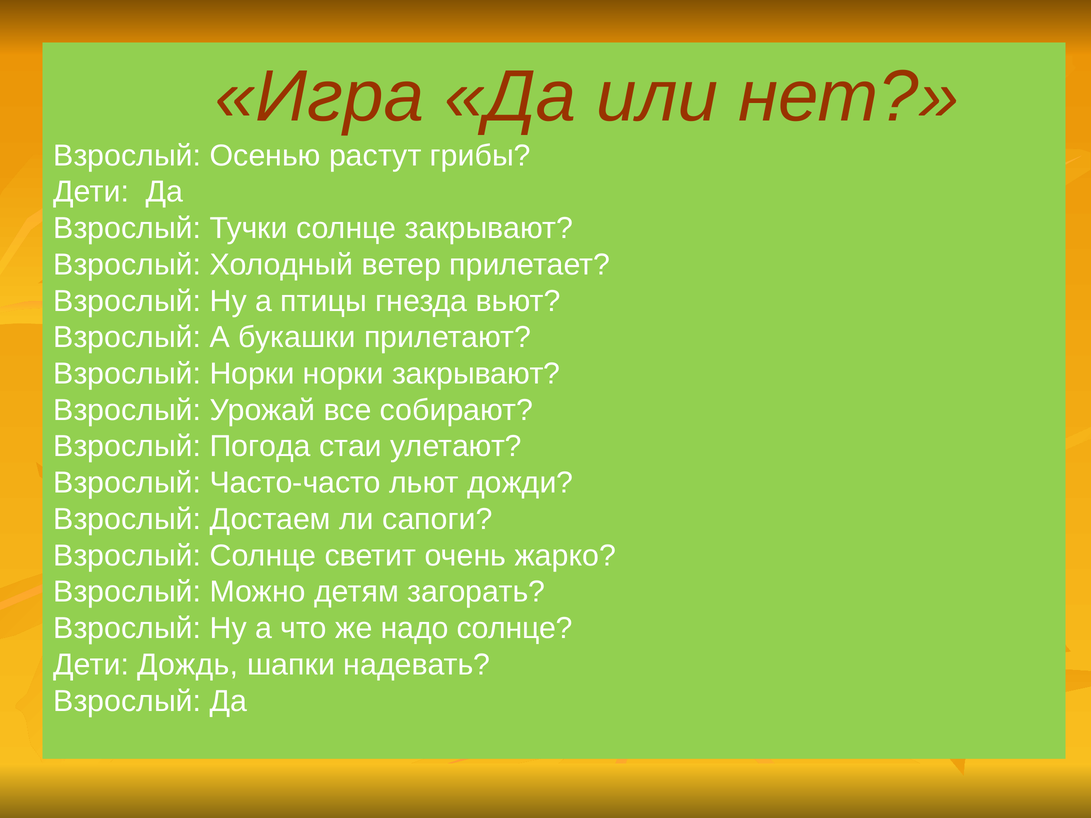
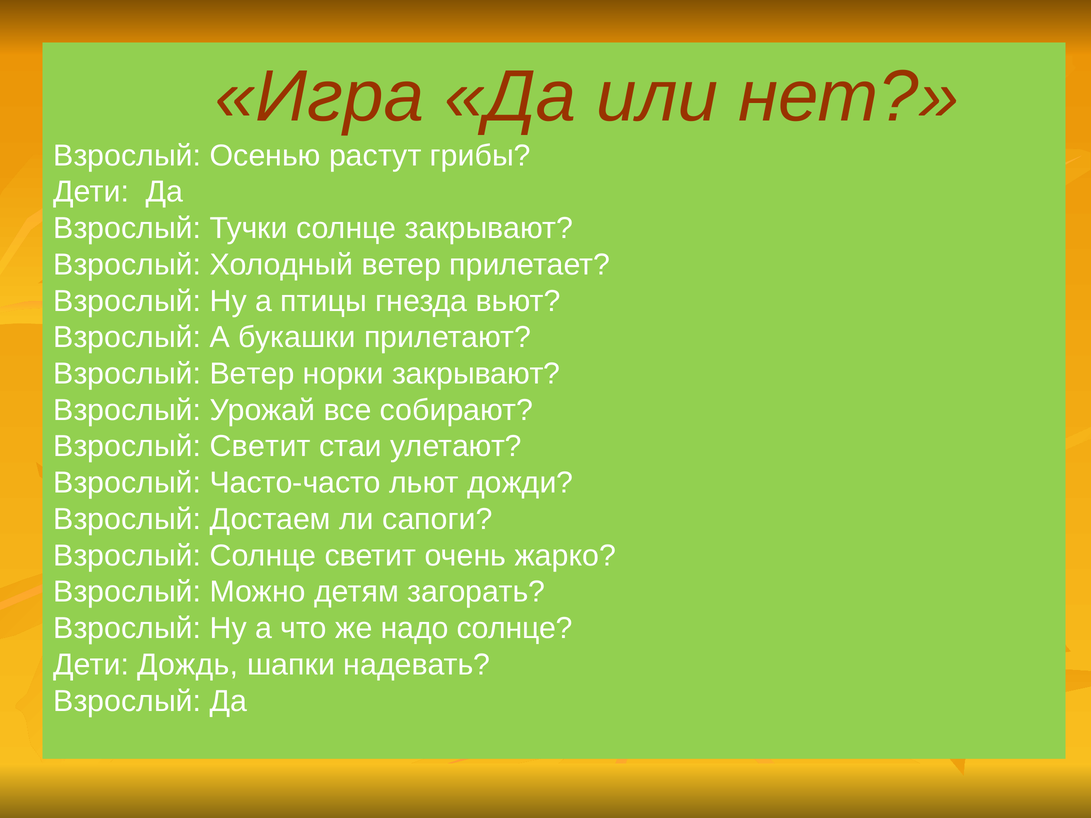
Взрослый Норки: Норки -> Ветер
Взрослый Погода: Погода -> Светит
